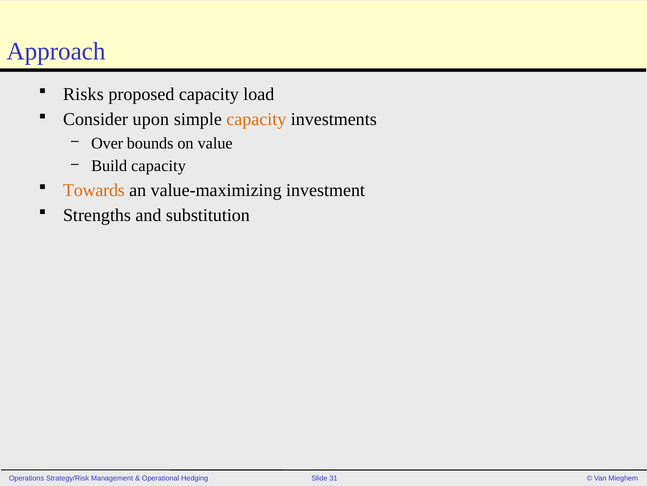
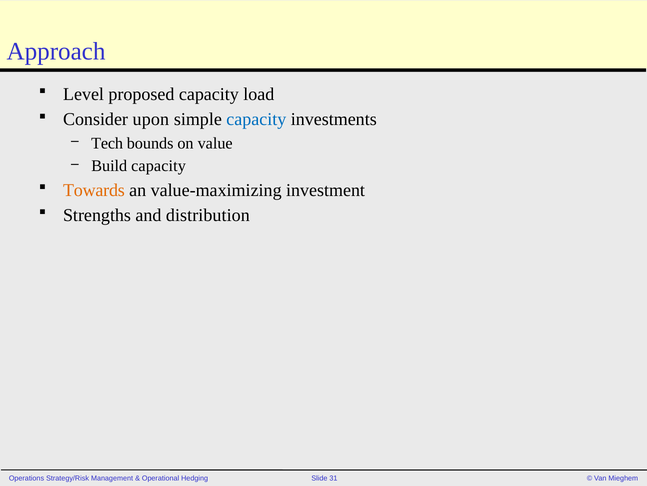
Risks: Risks -> Level
capacity at (256, 119) colour: orange -> blue
Over: Over -> Tech
substitution: substitution -> distribution
